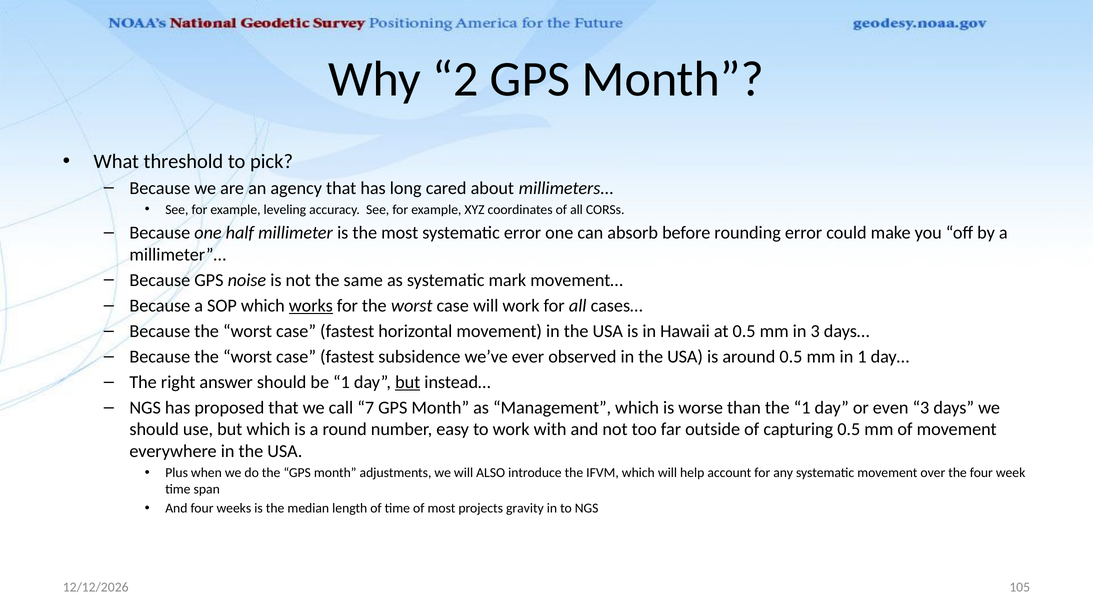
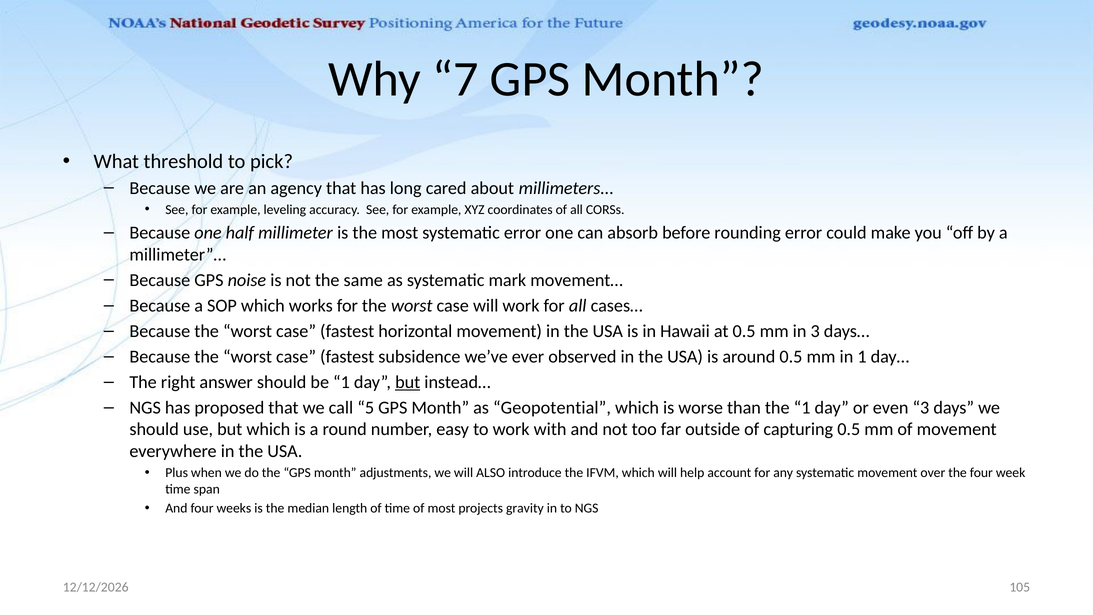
2: 2 -> 7
works underline: present -> none
7: 7 -> 5
Management: Management -> Geopotential
